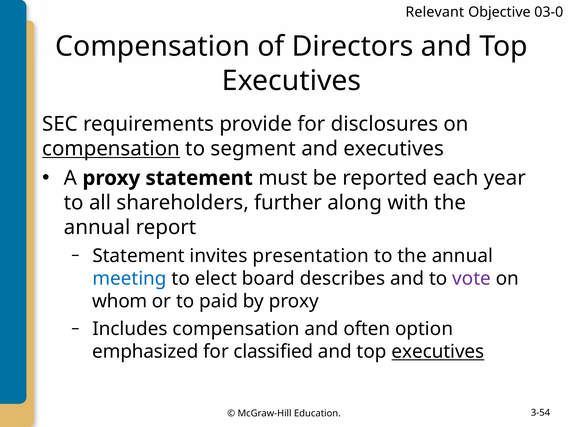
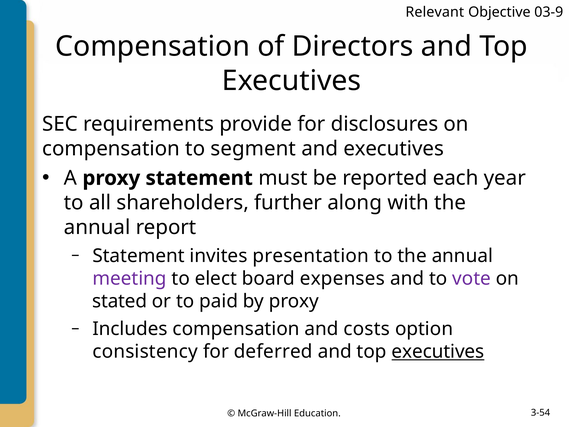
03-0: 03-0 -> 03-9
compensation at (111, 149) underline: present -> none
meeting colour: blue -> purple
describes: describes -> expenses
whom: whom -> stated
often: often -> costs
emphasized: emphasized -> consistency
classified: classified -> deferred
